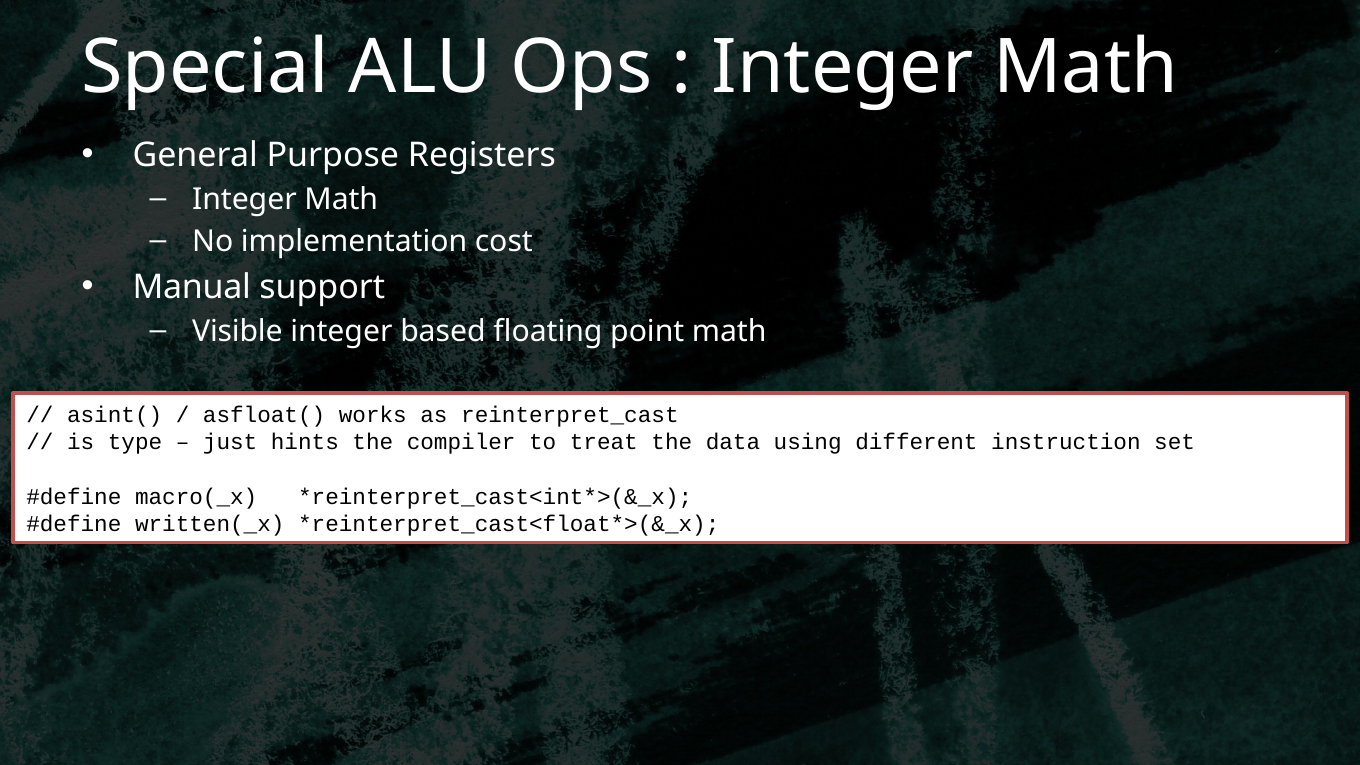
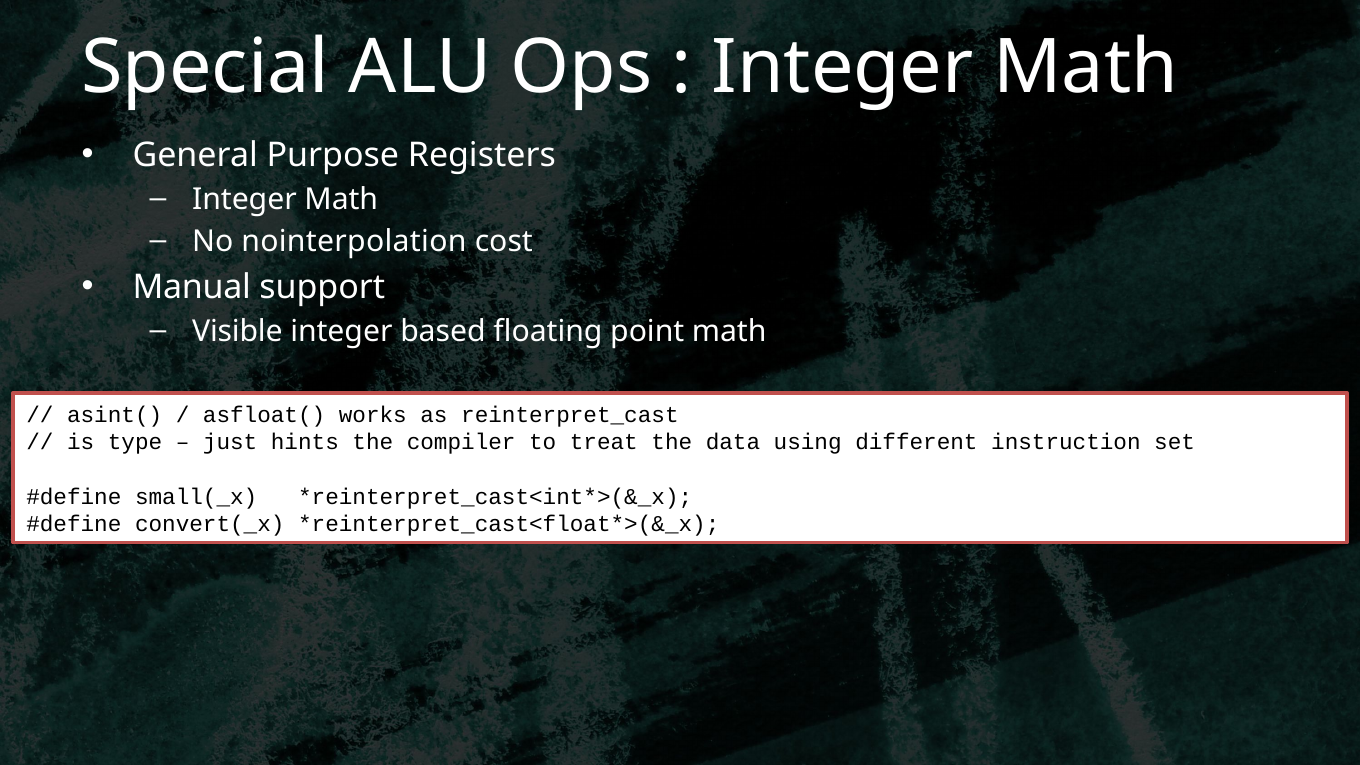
implementation: implementation -> nointerpolation
macro(_x: macro(_x -> small(_x
written(_x: written(_x -> convert(_x
